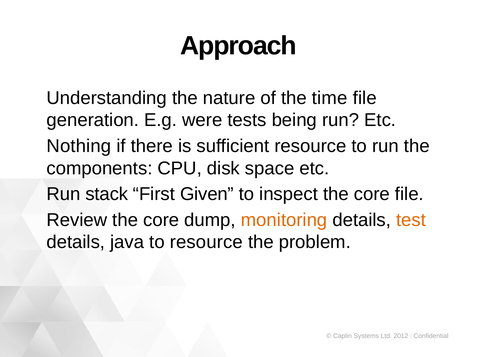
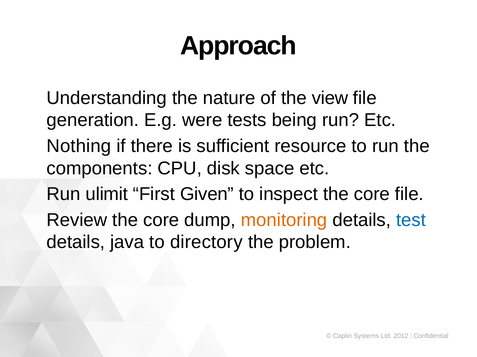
time: time -> view
stack: stack -> ulimit
test colour: orange -> blue
to resource: resource -> directory
